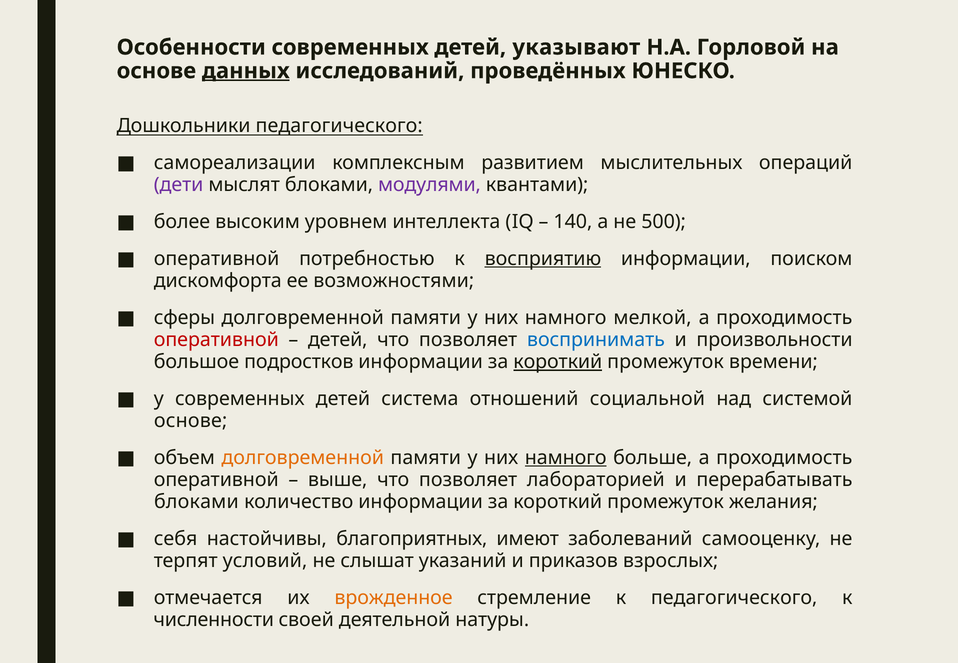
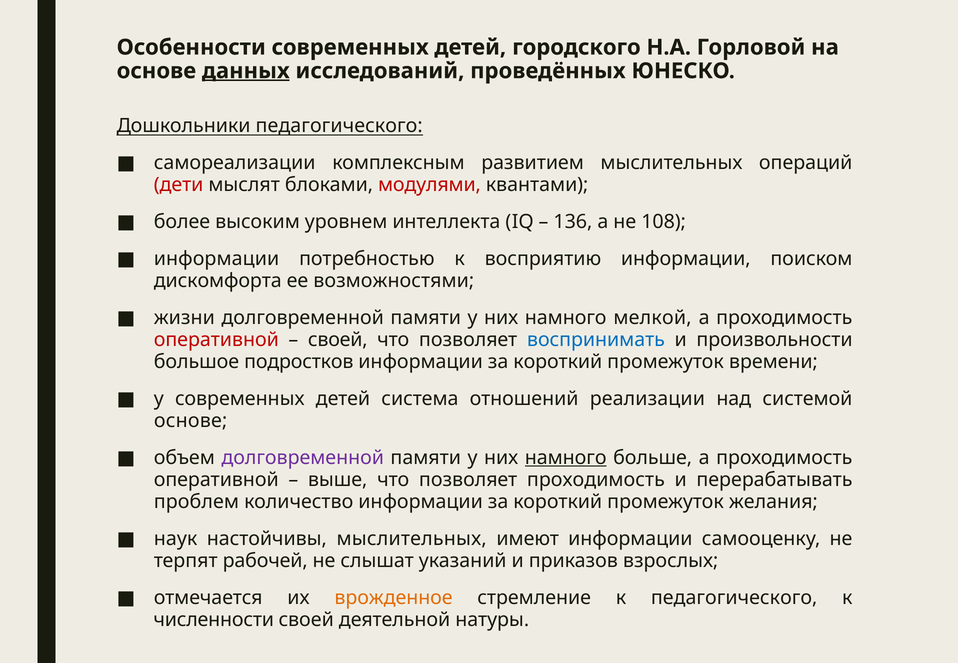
указывают: указывают -> городского
дети colour: purple -> red
модулями colour: purple -> red
140: 140 -> 136
500: 500 -> 108
оперативной at (217, 259): оперативной -> информации
восприятию underline: present -> none
сферы: сферы -> жизни
детей at (338, 340): детей -> своей
короткий at (558, 362) underline: present -> none
социальной: социальной -> реализации
долговременной at (303, 458) colour: orange -> purple
позволяет лабораторией: лабораторией -> проходимость
блоками at (196, 502): блоками -> проблем
себя: себя -> наук
настойчивы благоприятных: благоприятных -> мыслительных
имеют заболеваний: заболеваний -> информации
условий: условий -> рабочей
